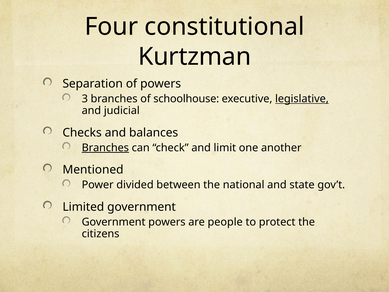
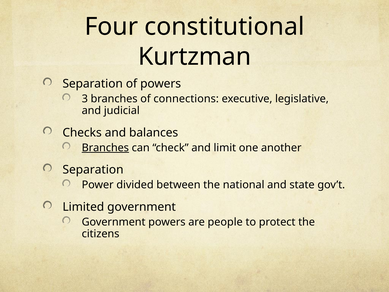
schoolhouse: schoolhouse -> connections
legislative underline: present -> none
Mentioned at (93, 170): Mentioned -> Separation
